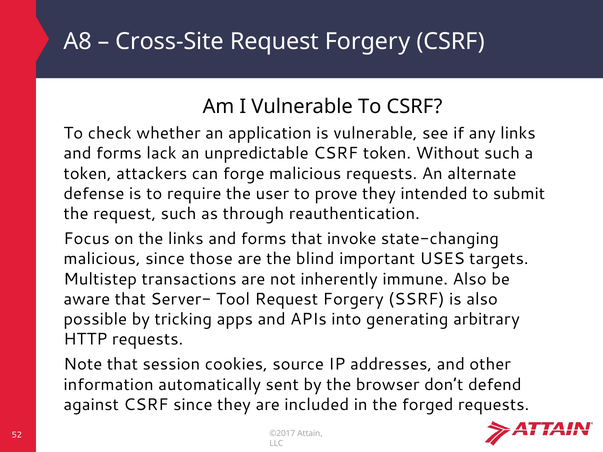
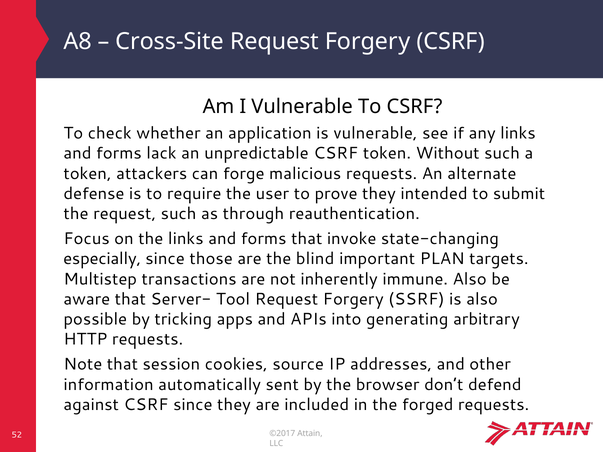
malicious at (102, 259): malicious -> especially
USES: USES -> PLAN
